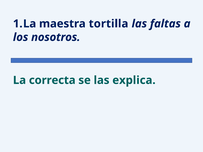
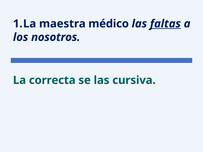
tortilla: tortilla -> médico
faltas underline: none -> present
explica: explica -> cursiva
